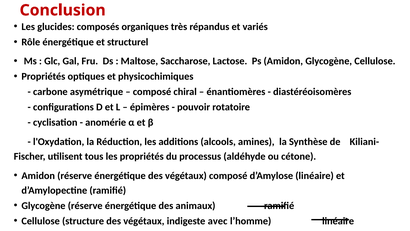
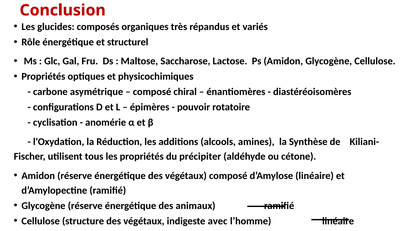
processus: processus -> précipiter
